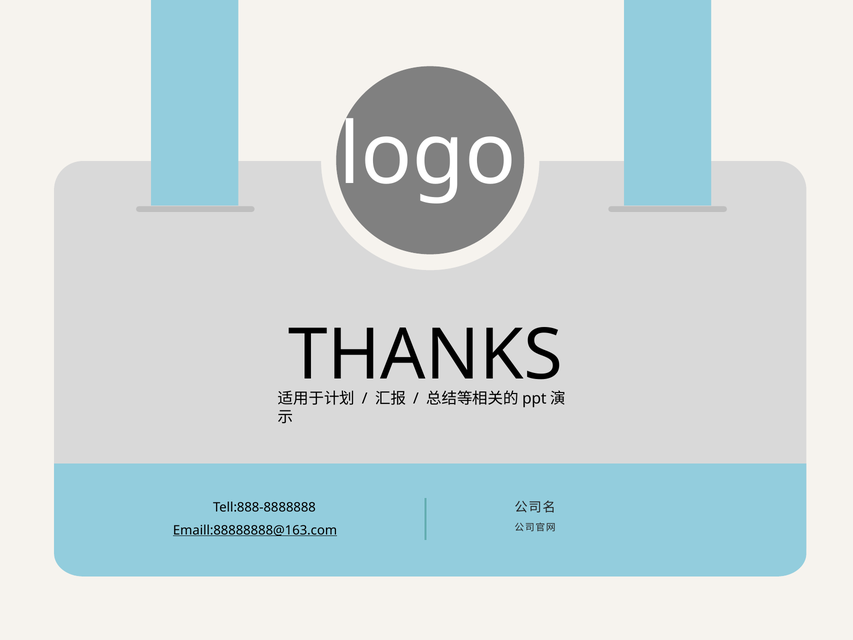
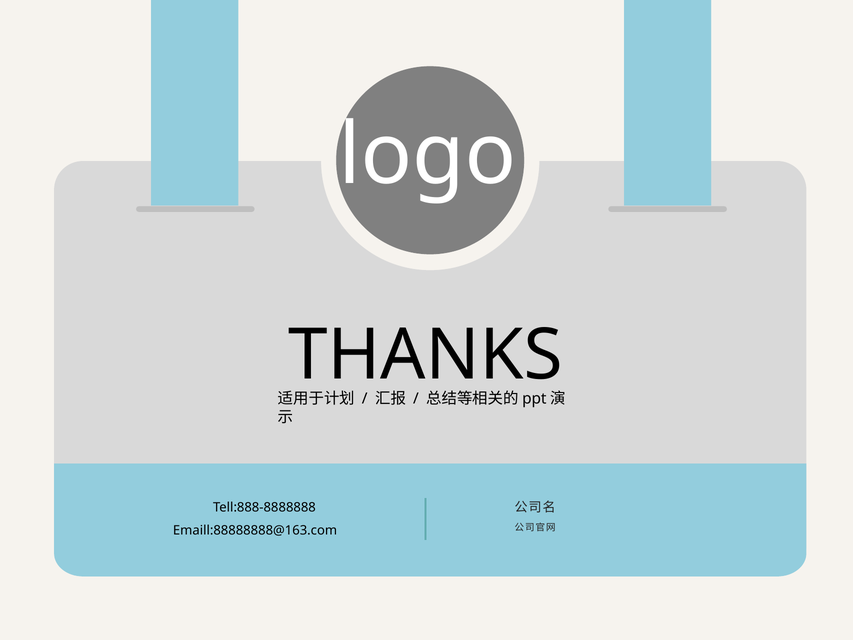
Emaill:88888888@163.com underline: present -> none
